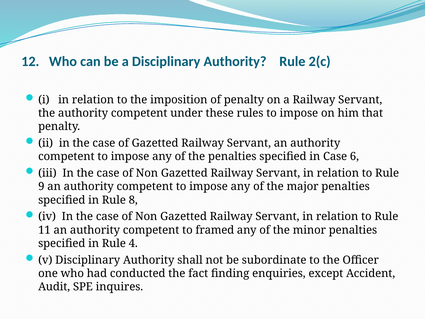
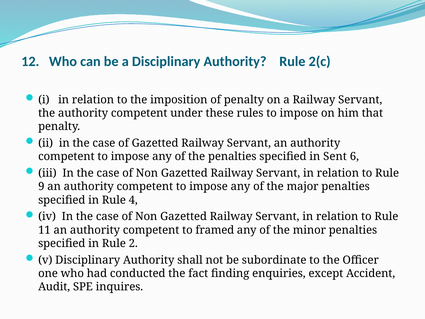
in Case: Case -> Sent
8: 8 -> 4
4: 4 -> 2
